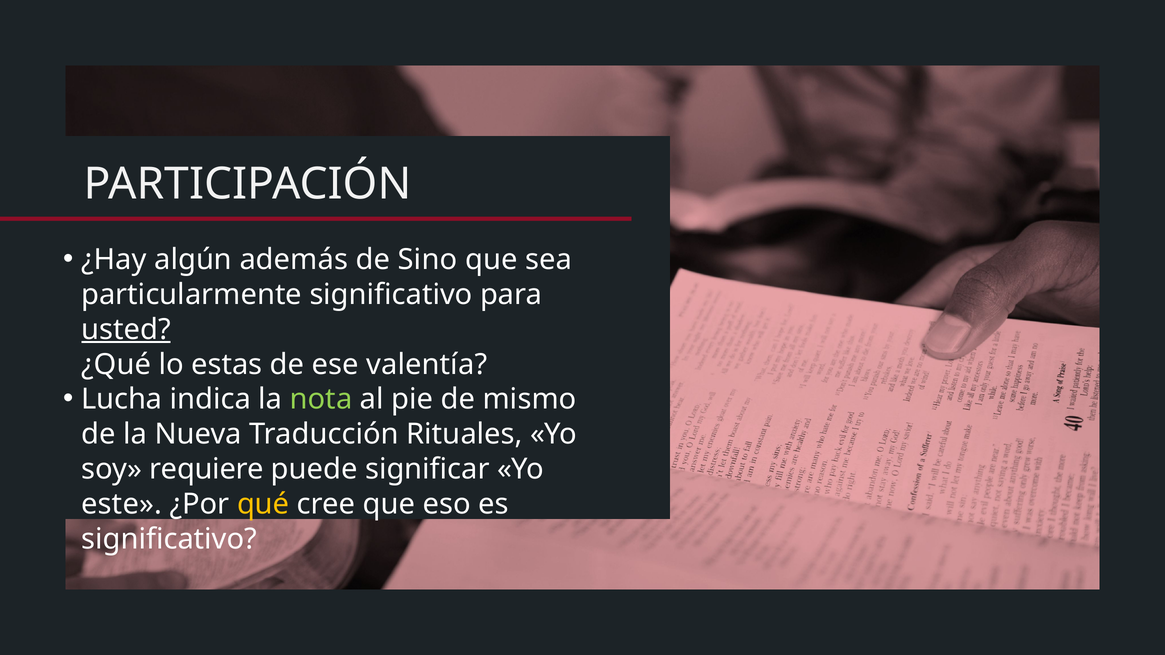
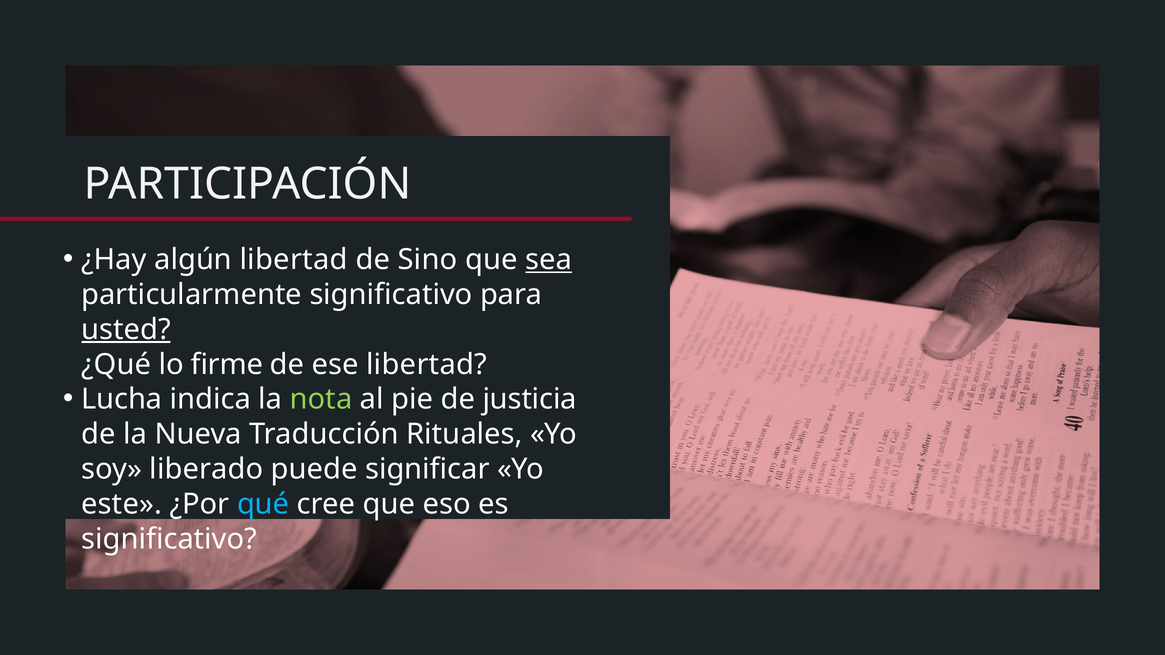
algún además: además -> libertad
sea underline: none -> present
estas: estas -> firme
ese valentía: valentía -> libertad
mismo: mismo -> justicia
requiere: requiere -> liberado
qué colour: yellow -> light blue
